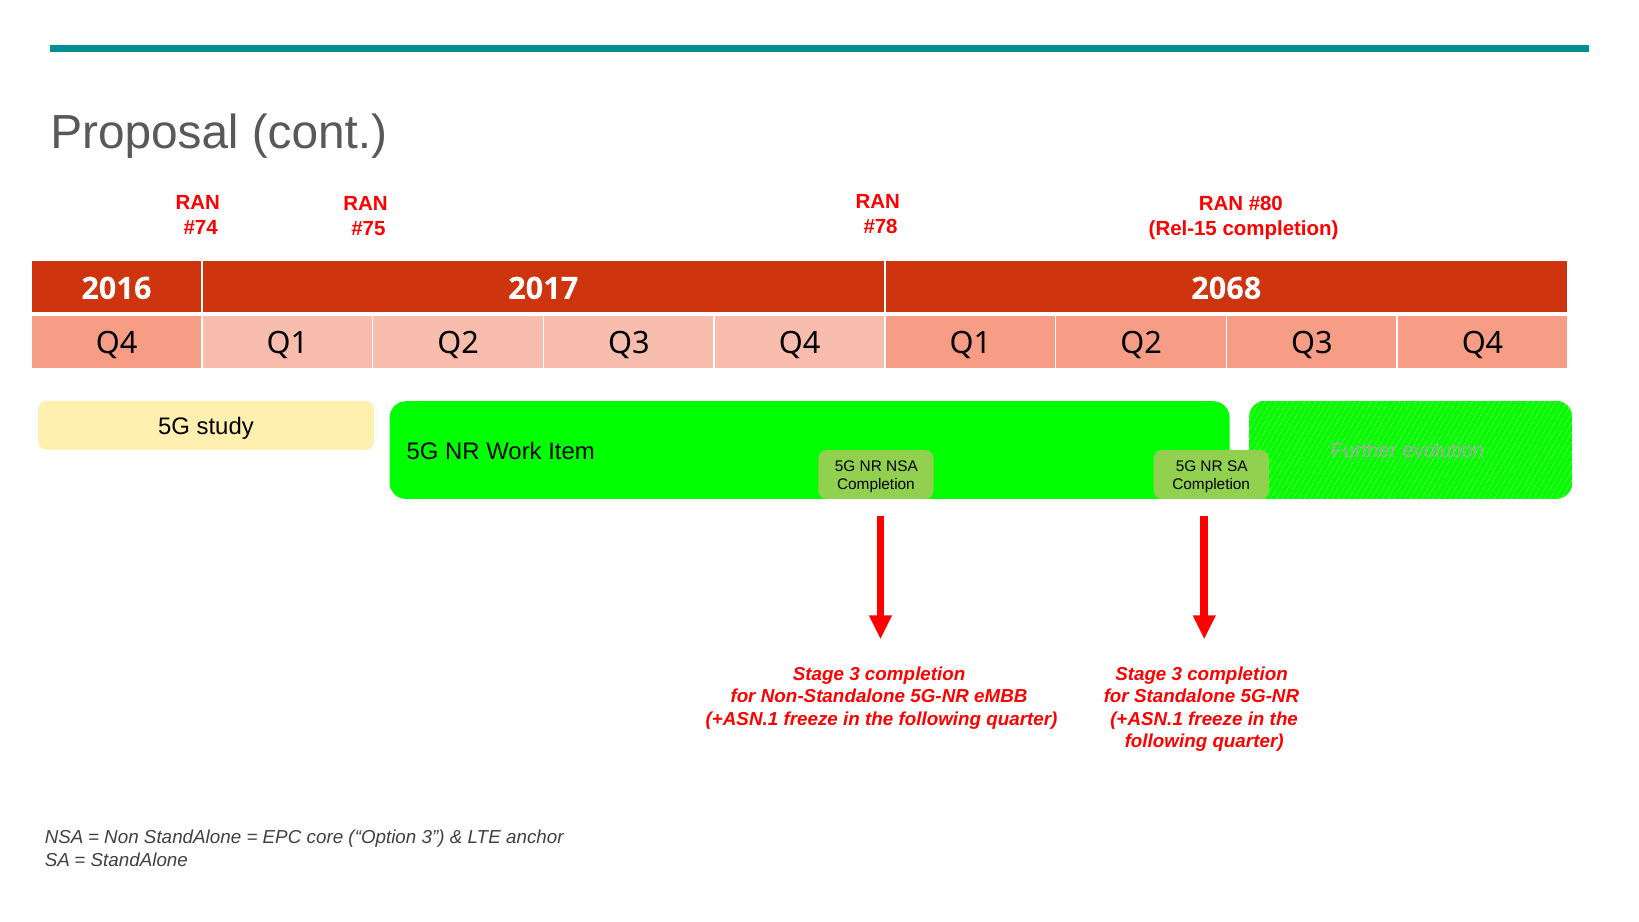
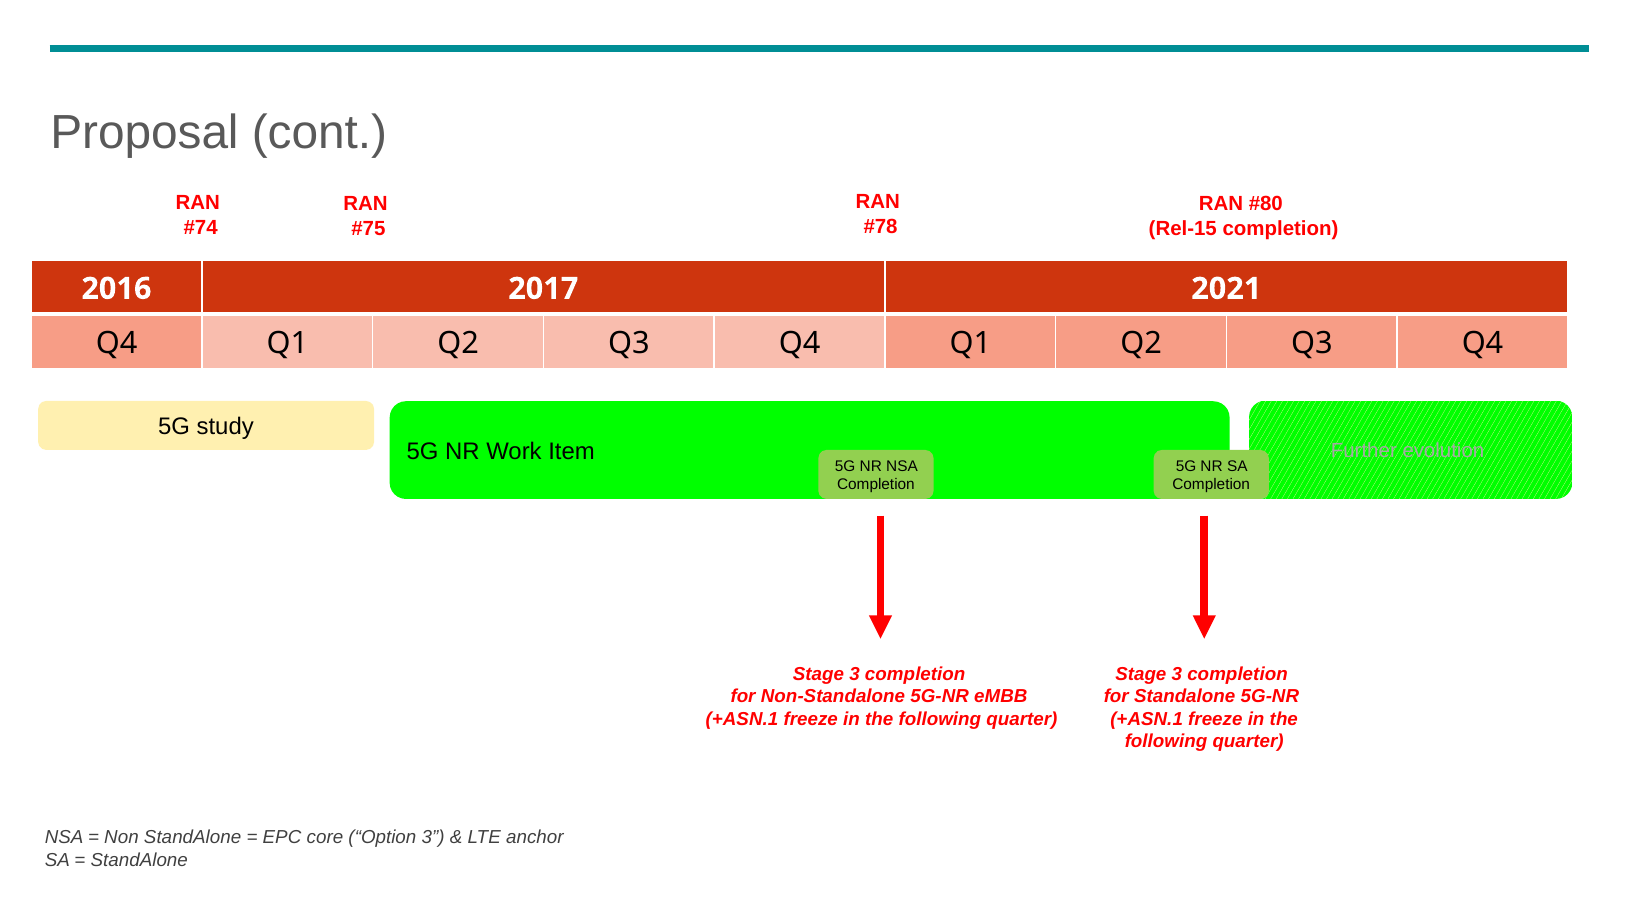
2068: 2068 -> 2021
